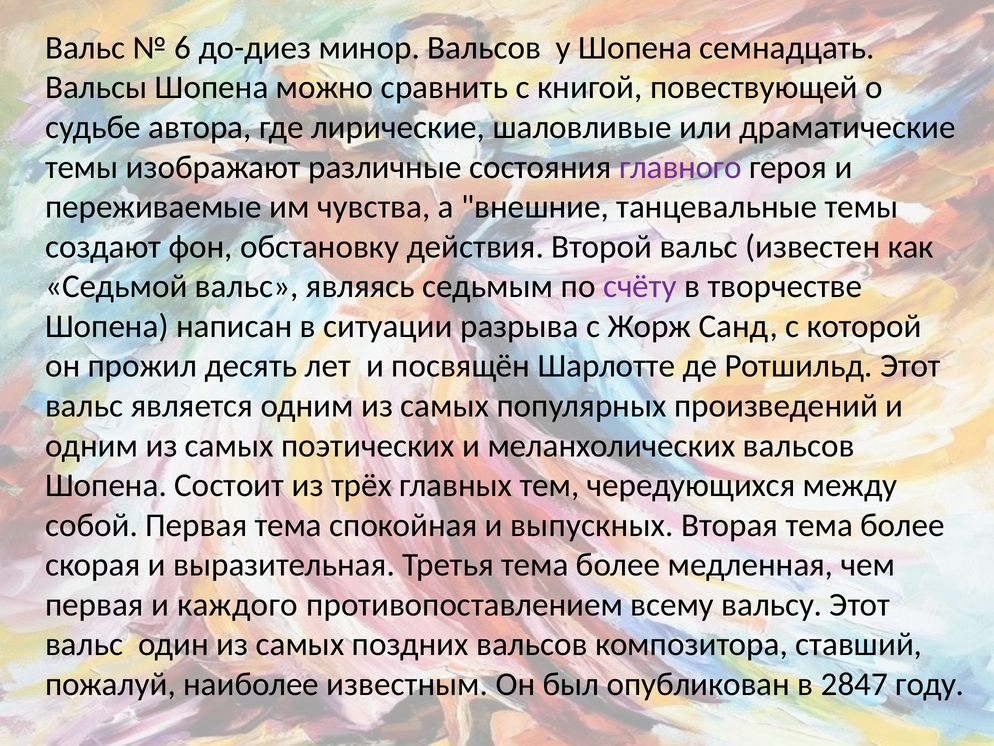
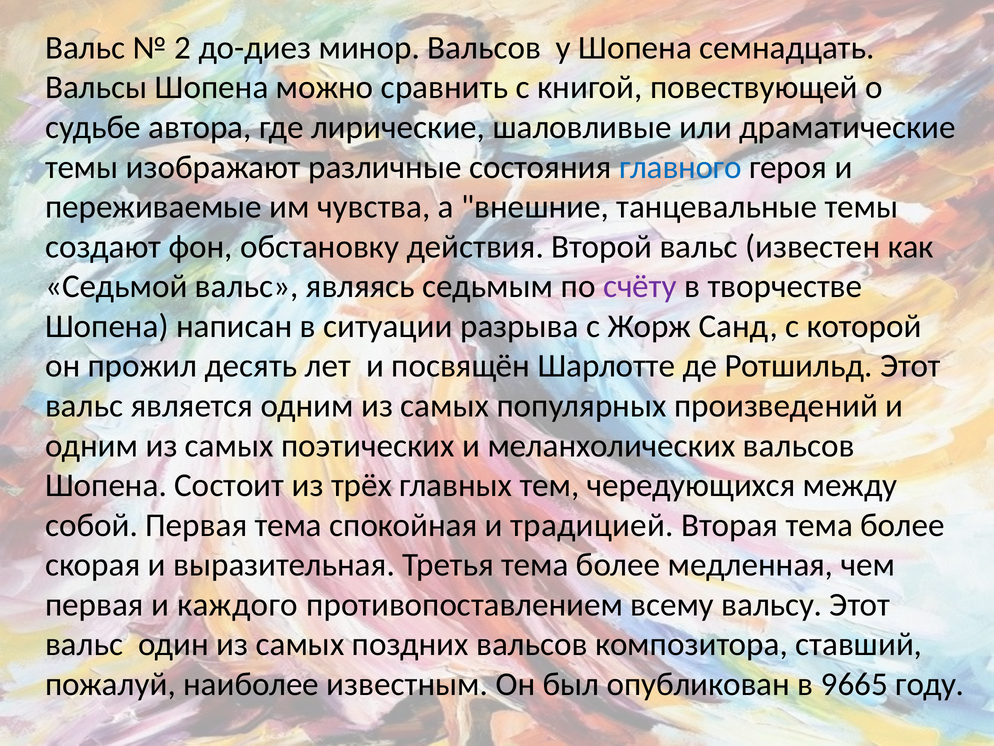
6: 6 -> 2
главного colour: purple -> blue
выпускных: выпускных -> традицией
2847: 2847 -> 9665
